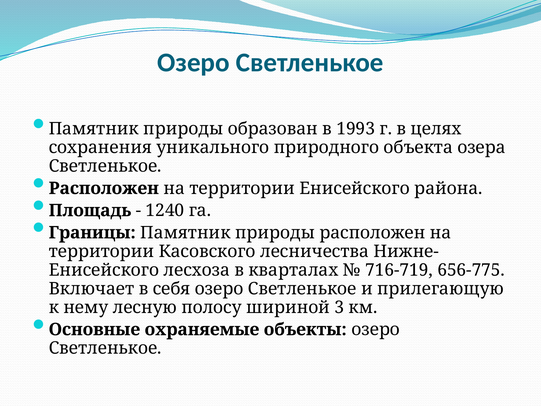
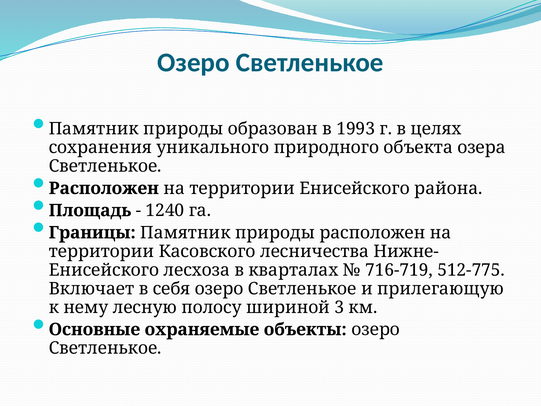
656-775: 656-775 -> 512-775
